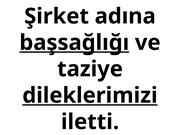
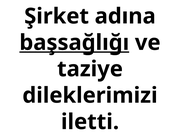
dileklerimizi underline: present -> none
